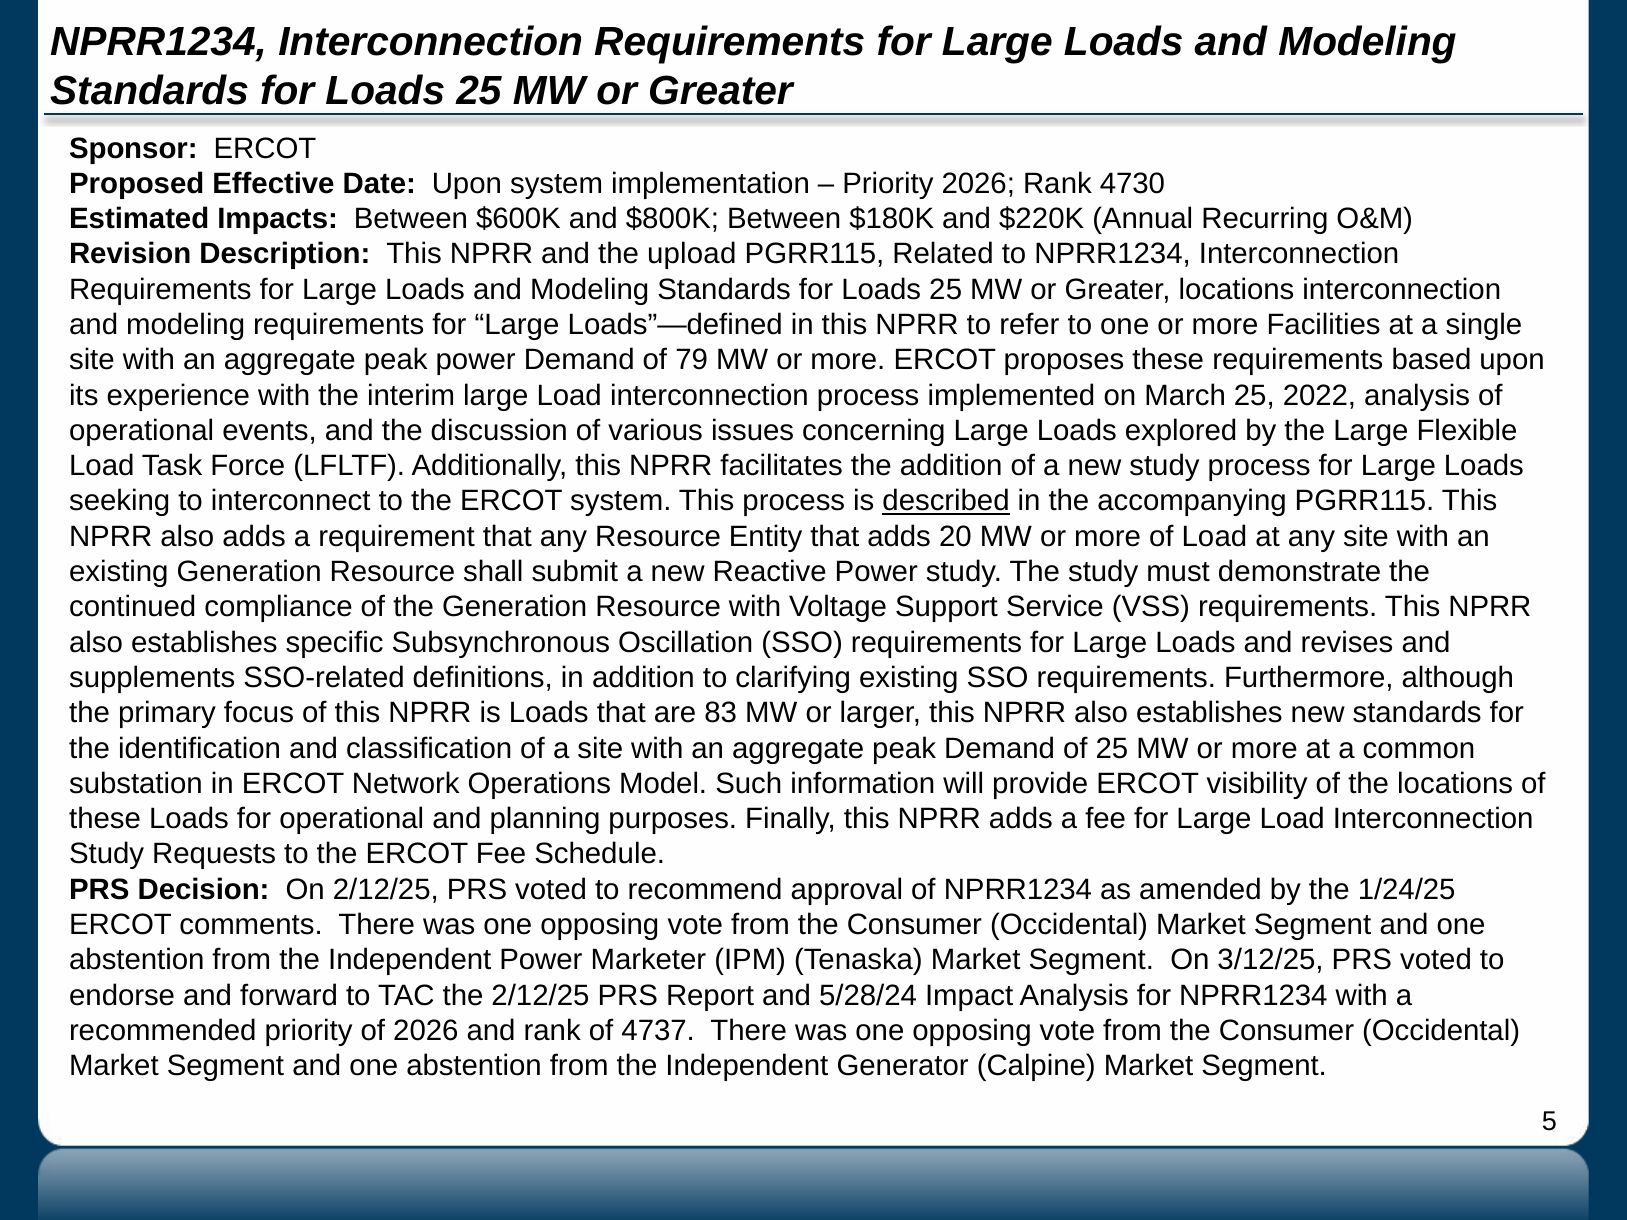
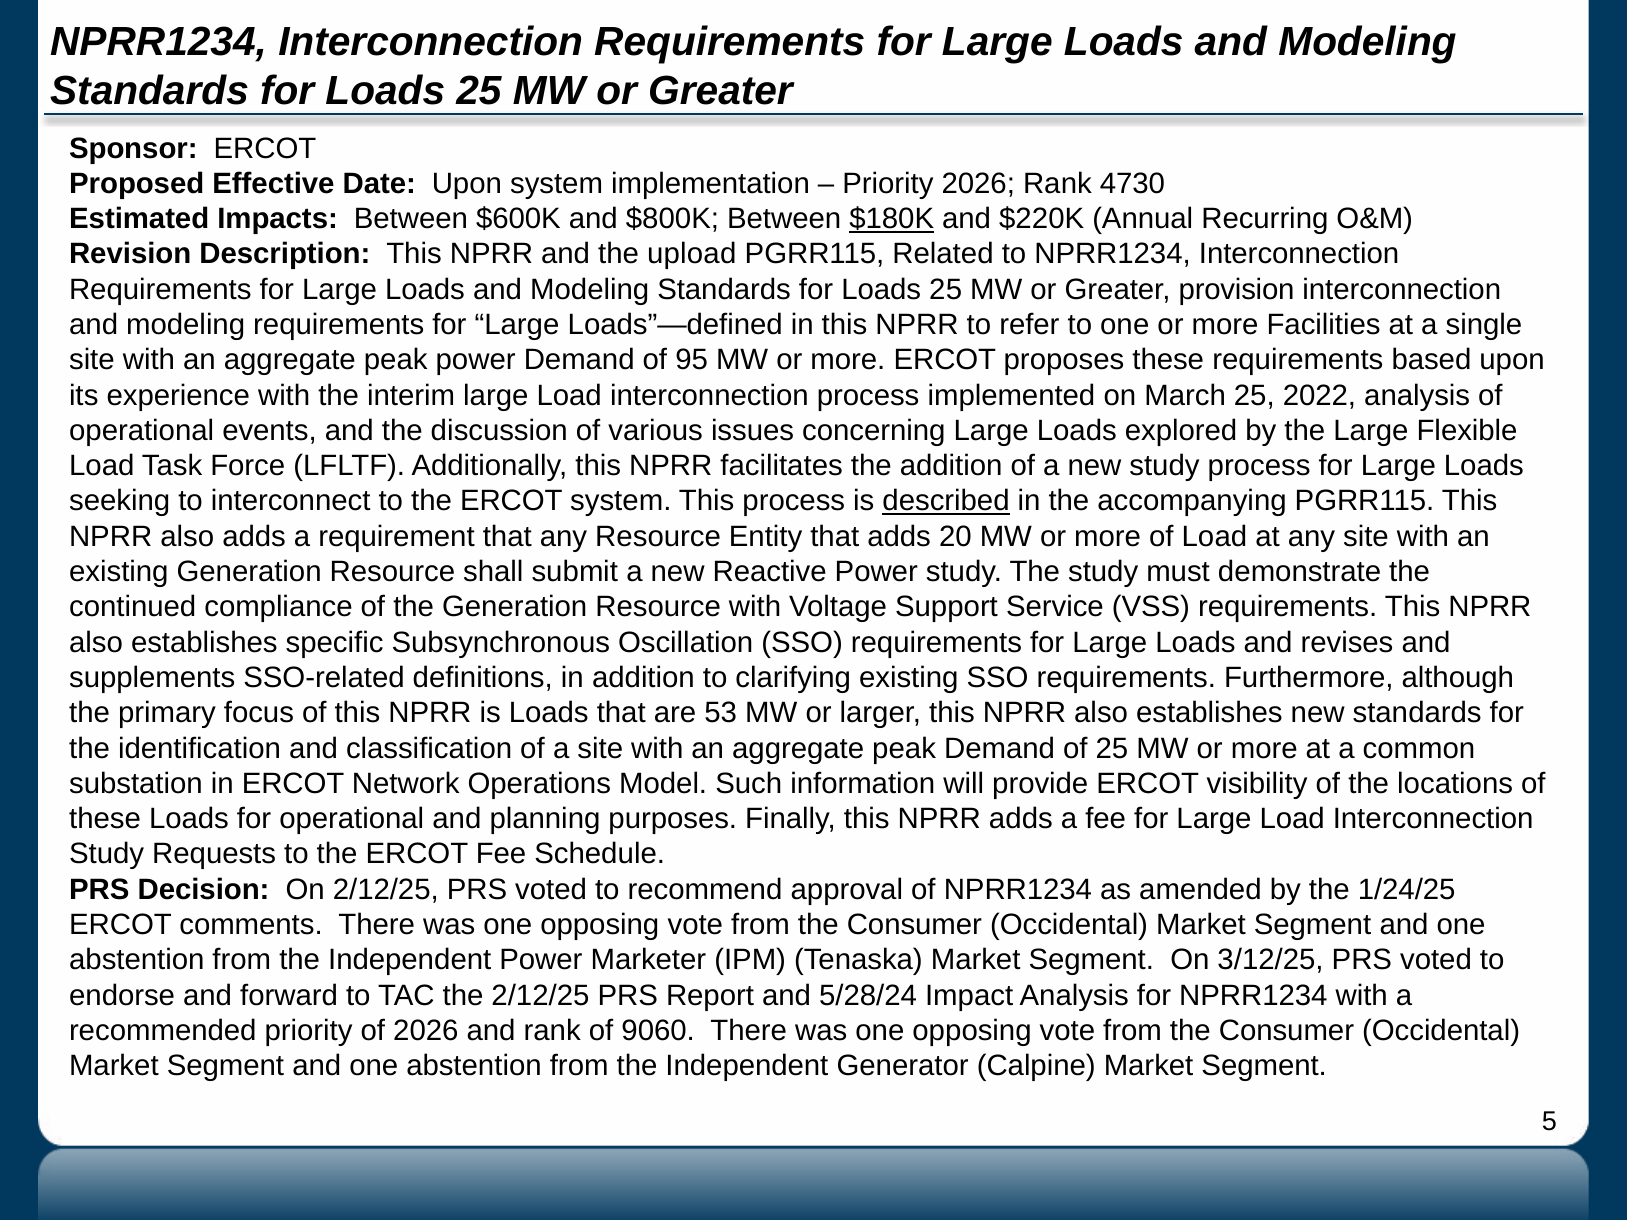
$180K underline: none -> present
Greater locations: locations -> provision
79: 79 -> 95
83: 83 -> 53
4737: 4737 -> 9060
